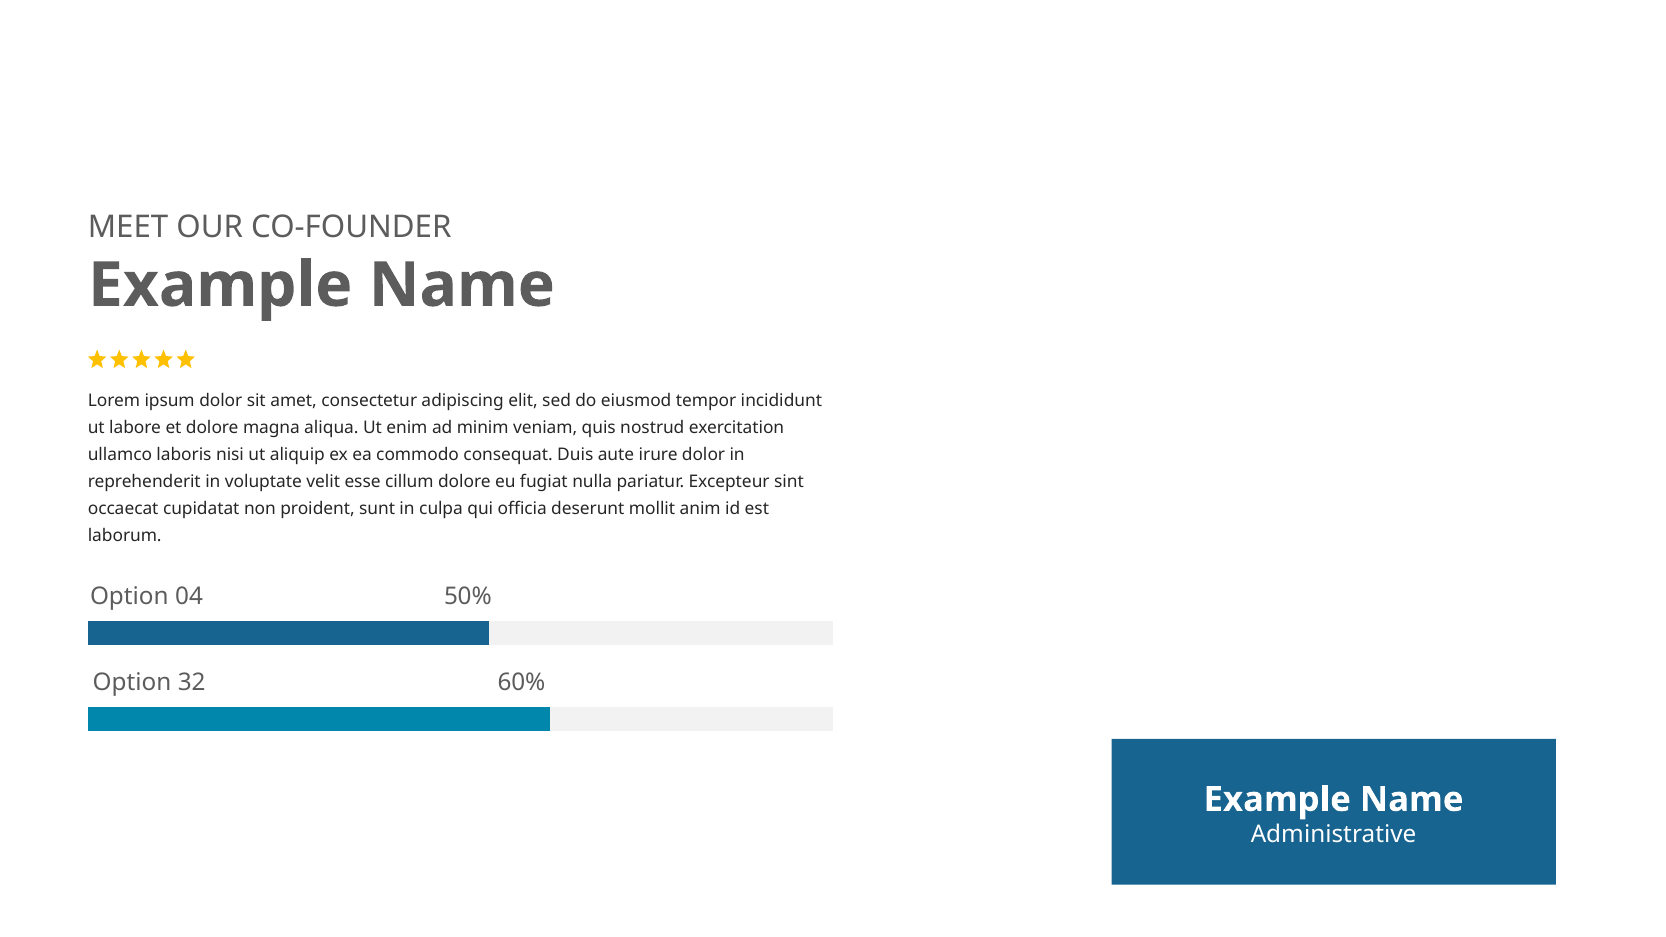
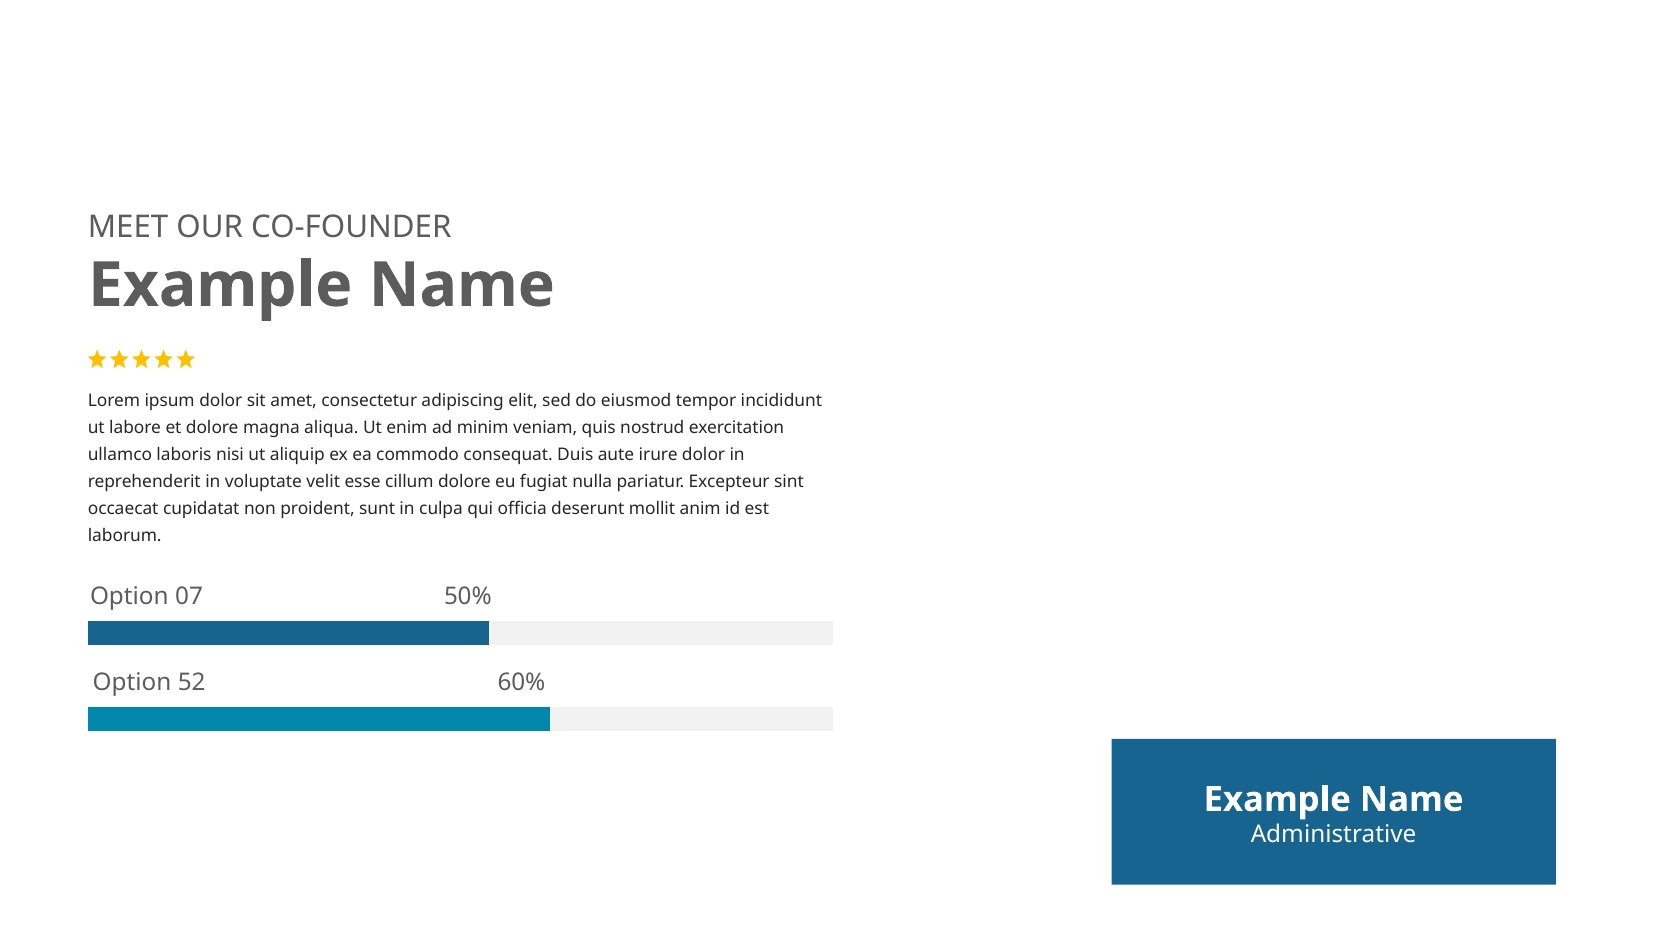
04: 04 -> 07
32: 32 -> 52
